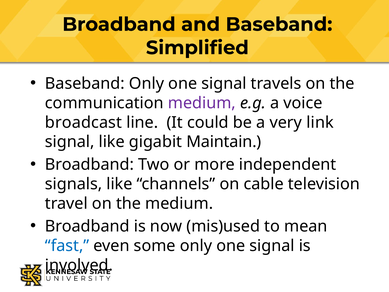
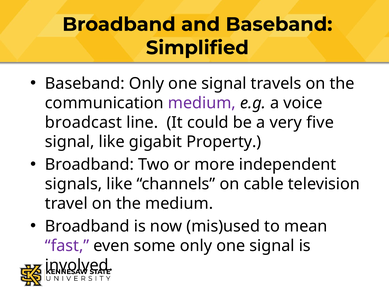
link: link -> five
Maintain: Maintain -> Property
fast colour: blue -> purple
